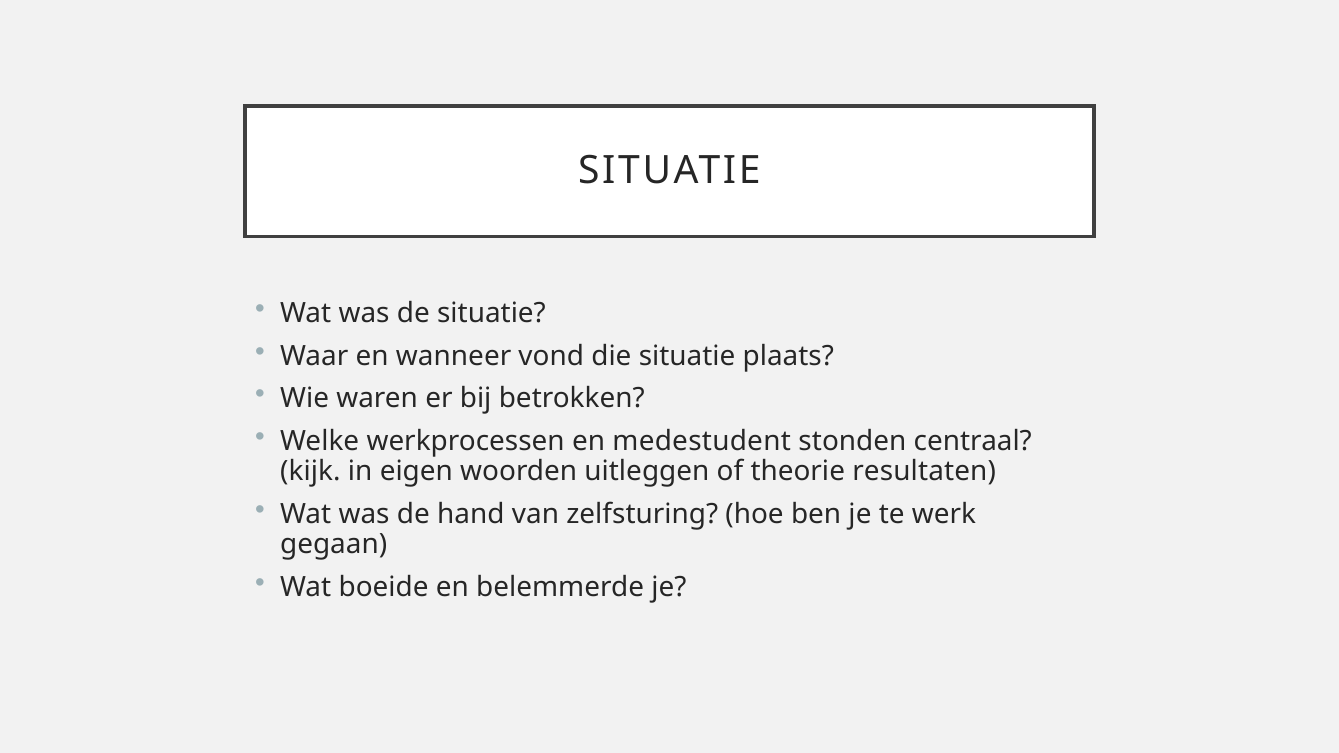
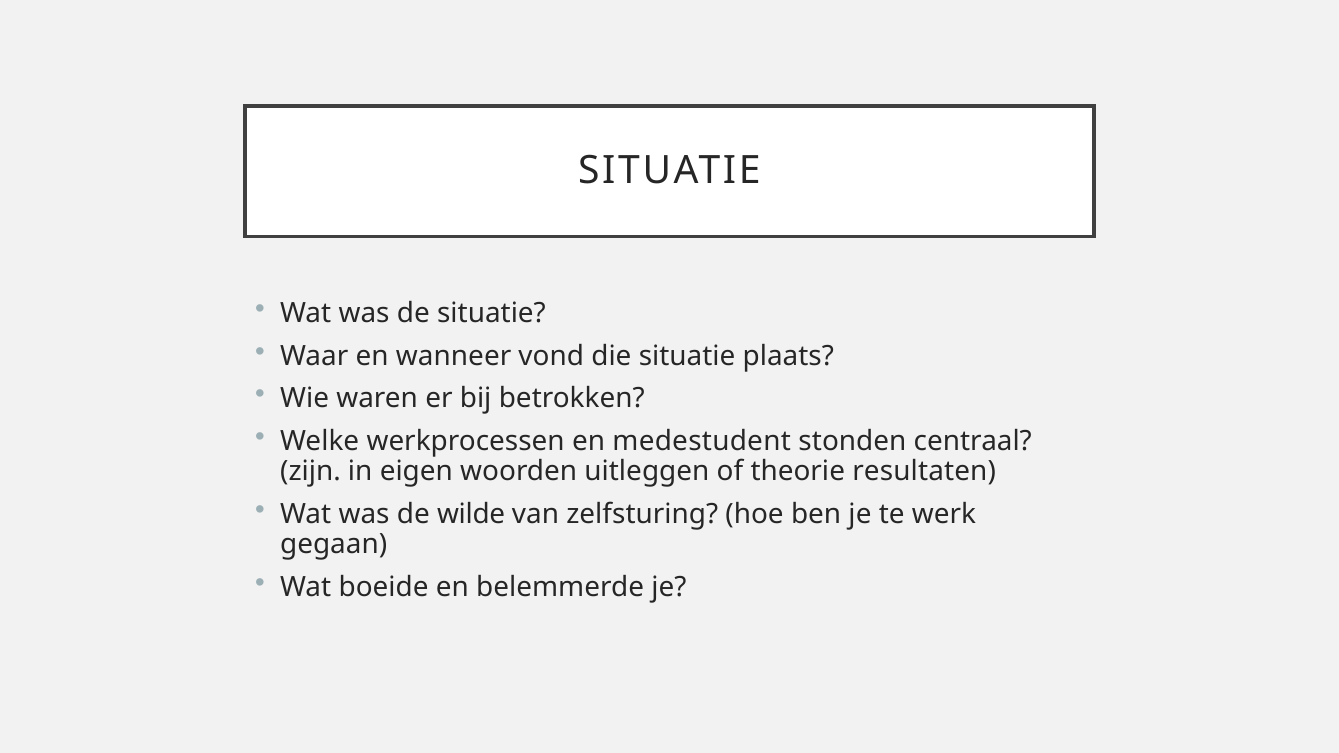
kijk: kijk -> zijn
hand: hand -> wilde
